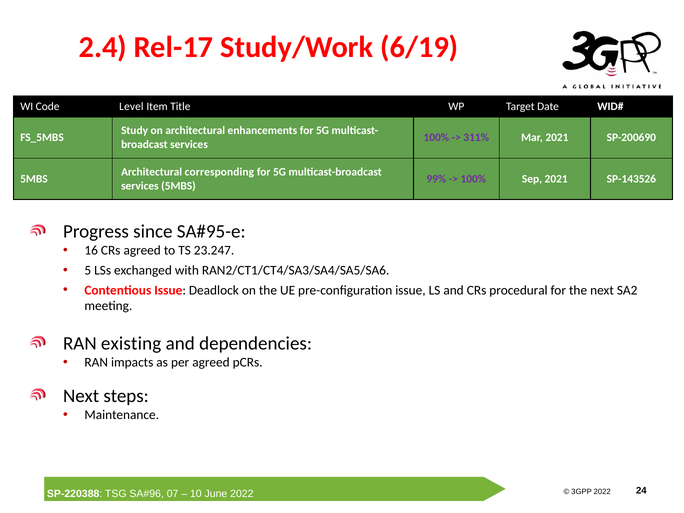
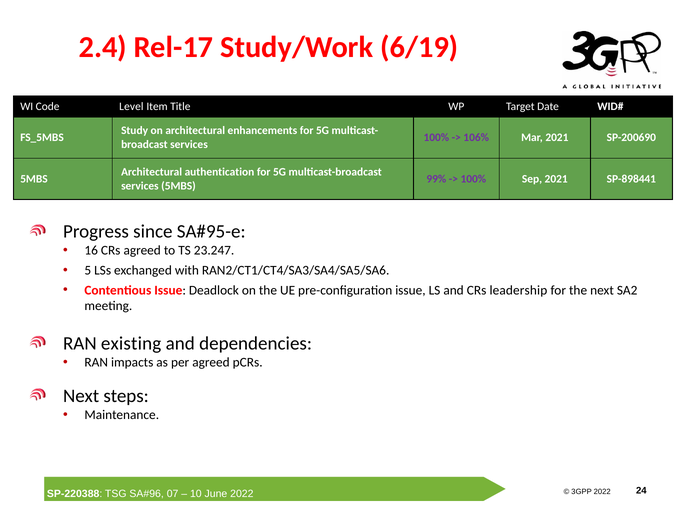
311%: 311% -> 106%
corresponding: corresponding -> authentication
SP-143526: SP-143526 -> SP-898441
procedural: procedural -> leadership
